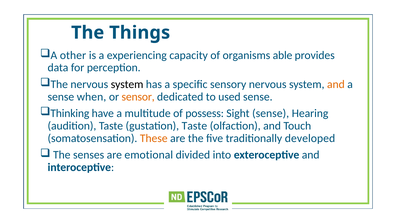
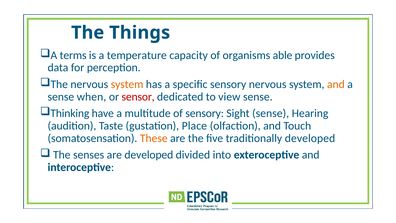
other: other -> terms
experiencing: experiencing -> temperature
system at (127, 84) colour: black -> orange
sensor colour: orange -> red
used: used -> view
of possess: possess -> sensory
gustation Taste: Taste -> Place
are emotional: emotional -> developed
